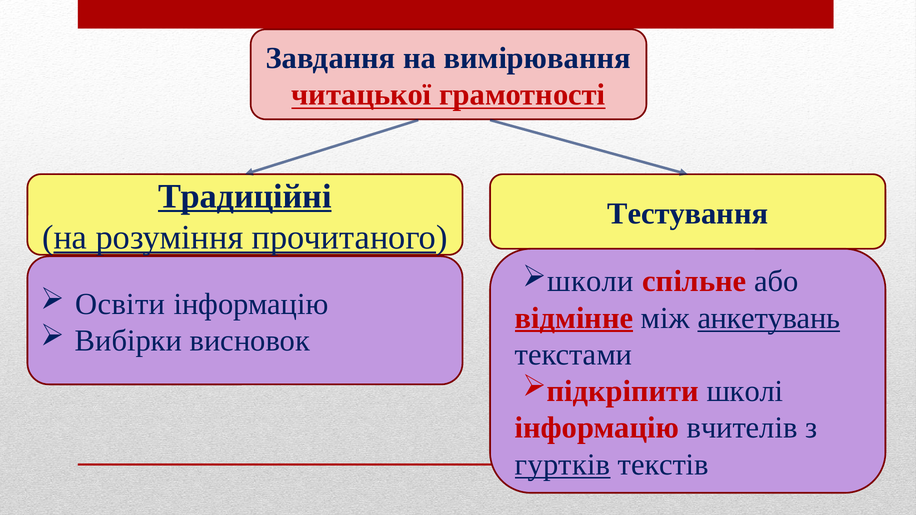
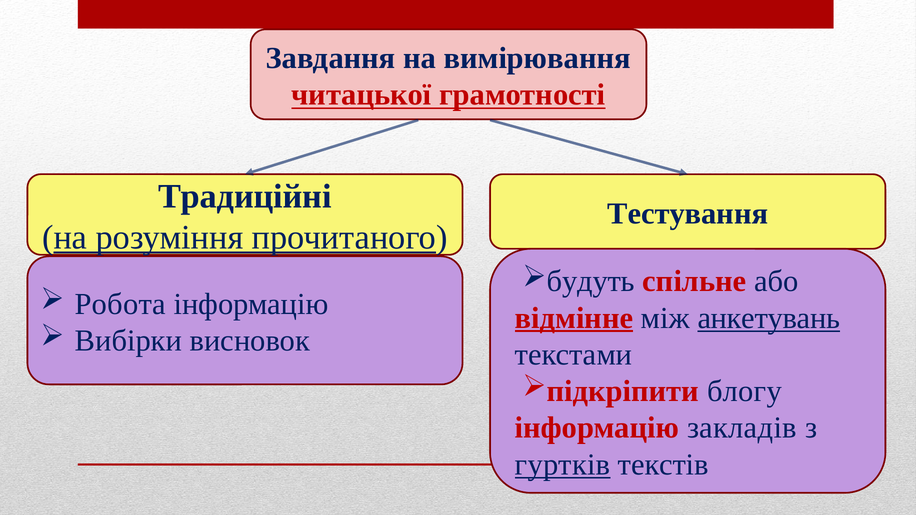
Традиційні underline: present -> none
школи: школи -> будуть
Освіти: Освіти -> Робота
школі: школі -> блогу
вчителів: вчителів -> закладів
